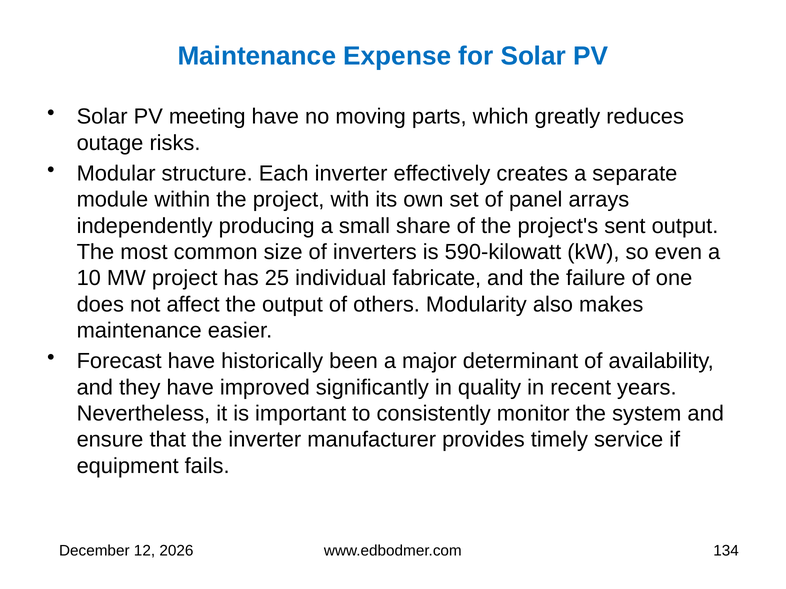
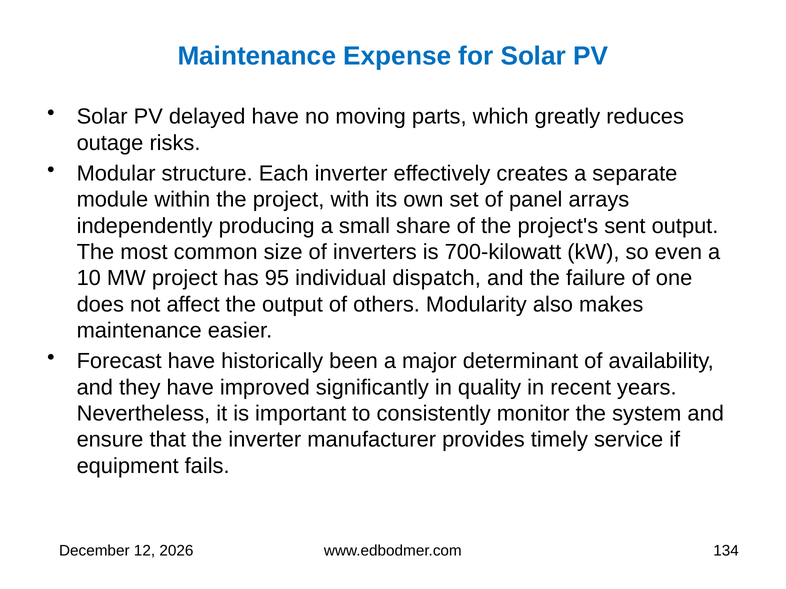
meeting: meeting -> delayed
590-kilowatt: 590-kilowatt -> 700-kilowatt
25: 25 -> 95
fabricate: fabricate -> dispatch
